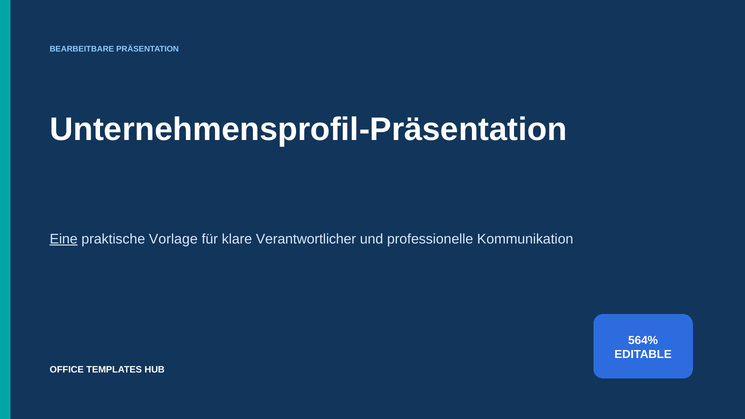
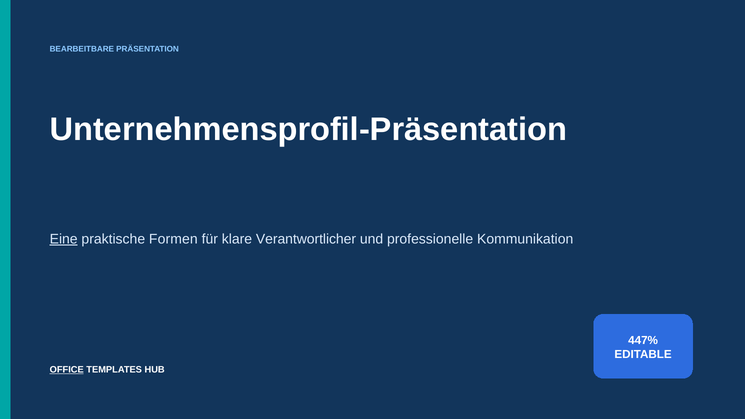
Vorlage: Vorlage -> Formen
564%: 564% -> 447%
OFFICE underline: none -> present
